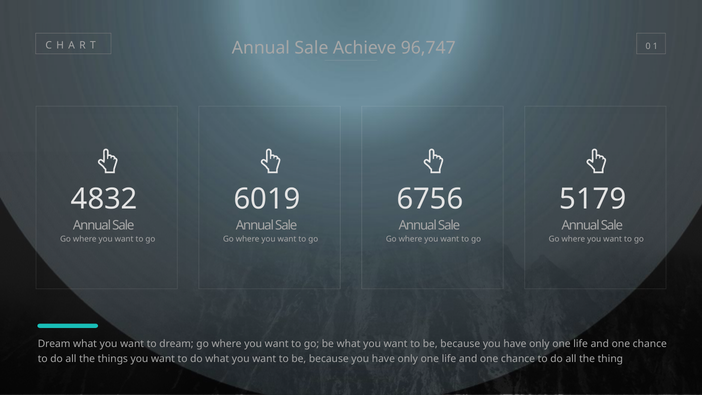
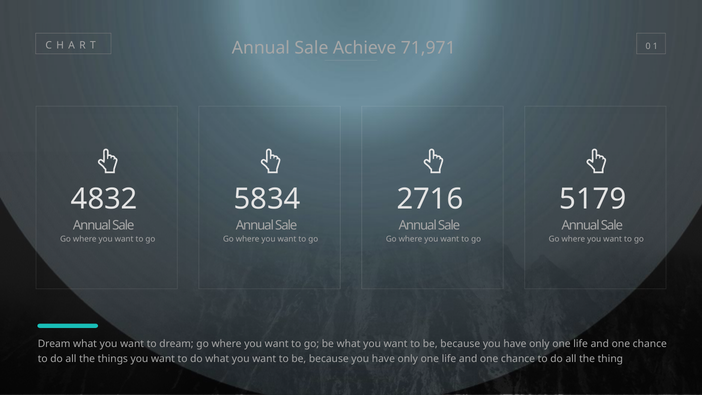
96,747: 96,747 -> 71,971
6019: 6019 -> 5834
6756: 6756 -> 2716
